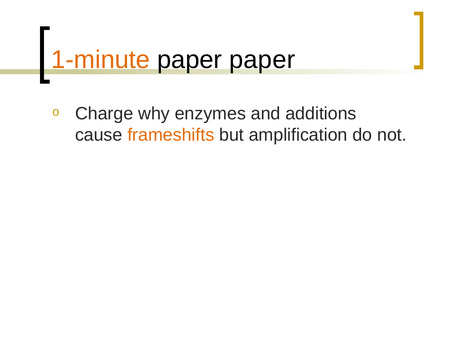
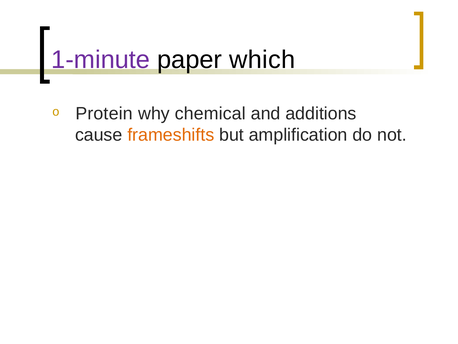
1-minute colour: orange -> purple
paper paper: paper -> which
Charge: Charge -> Protein
enzymes: enzymes -> chemical
